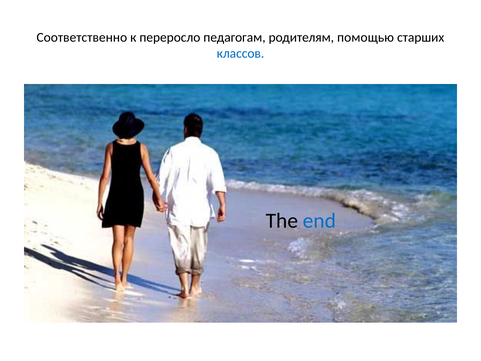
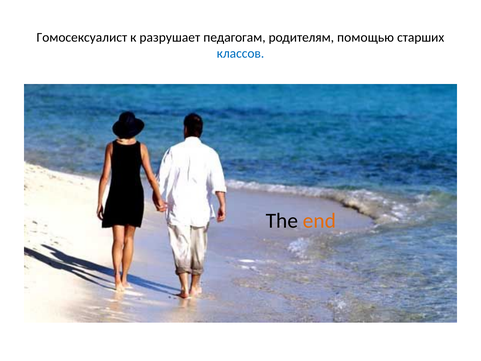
Соответственно: Соответственно -> Гомосексуалист
переросло: переросло -> разрушает
end colour: blue -> orange
